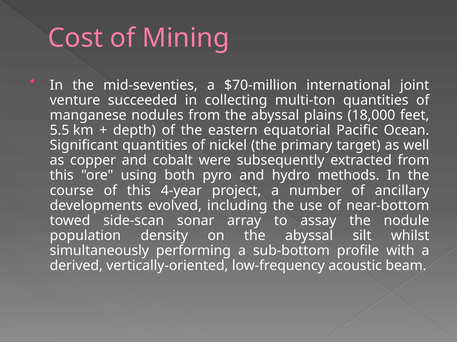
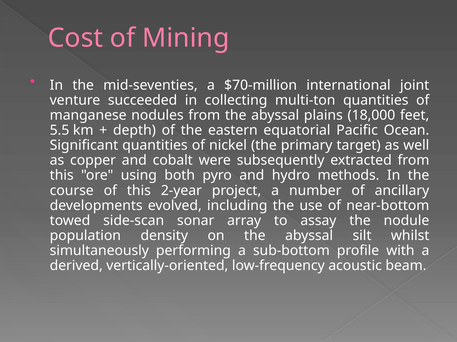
4-year: 4-year -> 2-year
